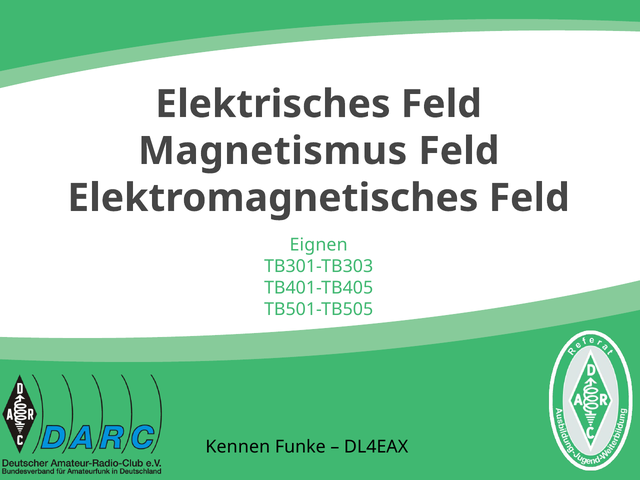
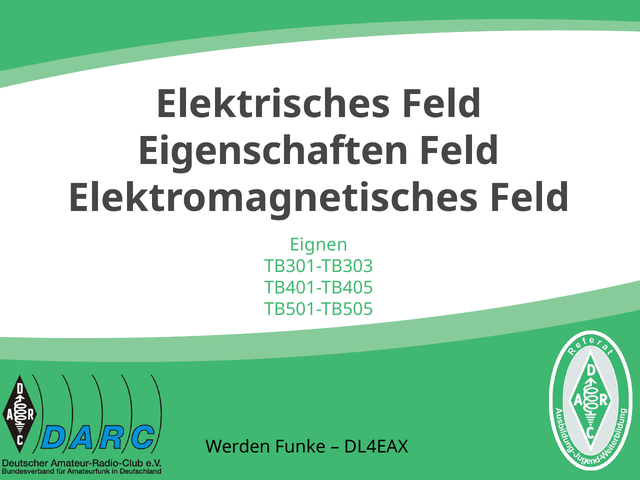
Magnetismus: Magnetismus -> Eigenschaften
Kennen: Kennen -> Werden
